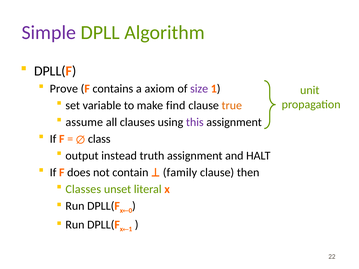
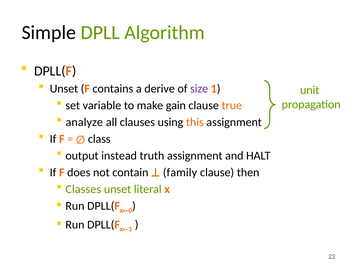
Simple colour: purple -> black
Prove at (64, 89): Prove -> Unset
axiom: axiom -> derive
find: find -> gain
assume: assume -> analyze
this colour: purple -> orange
